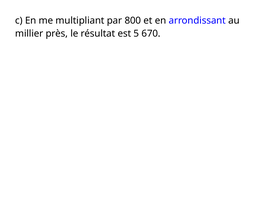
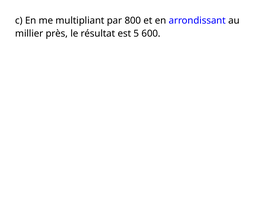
670: 670 -> 600
